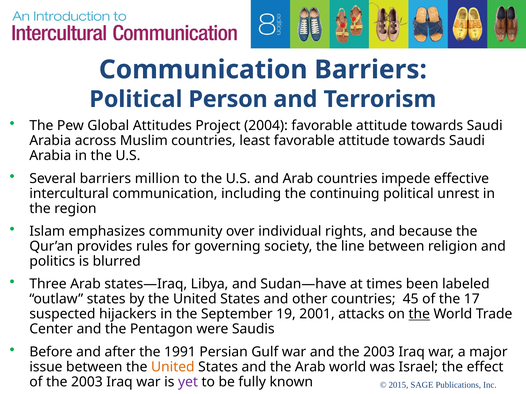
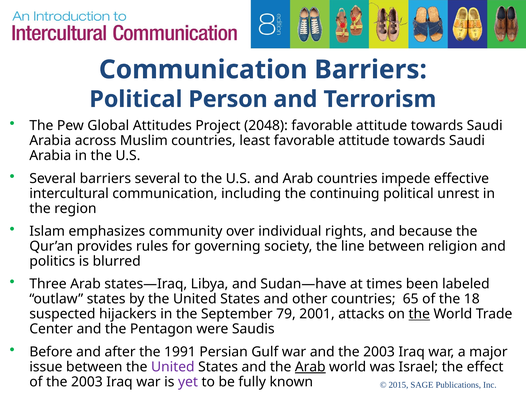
2004: 2004 -> 2048
barriers million: million -> several
45: 45 -> 65
17: 17 -> 18
19: 19 -> 79
United at (173, 367) colour: orange -> purple
Arab at (310, 367) underline: none -> present
